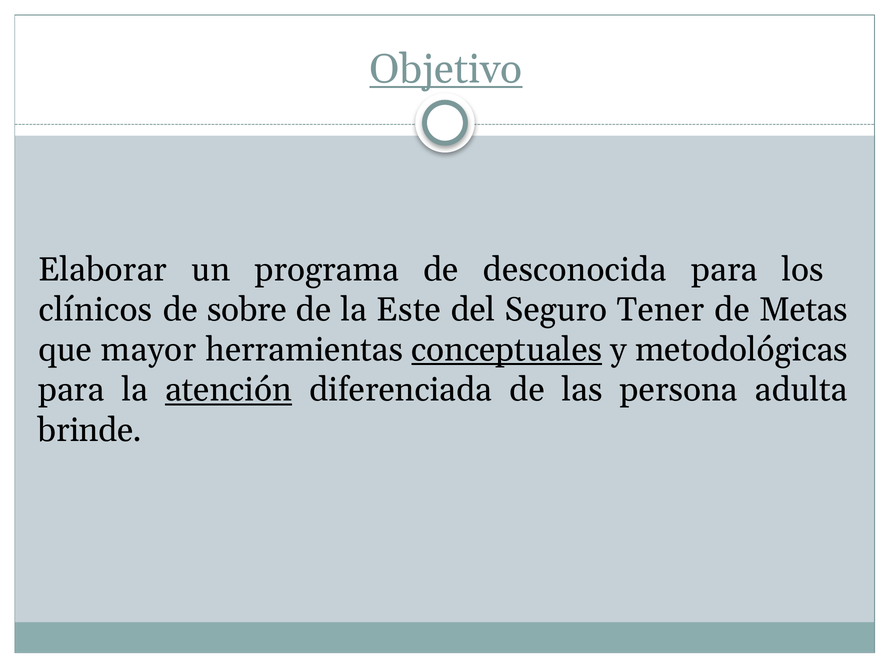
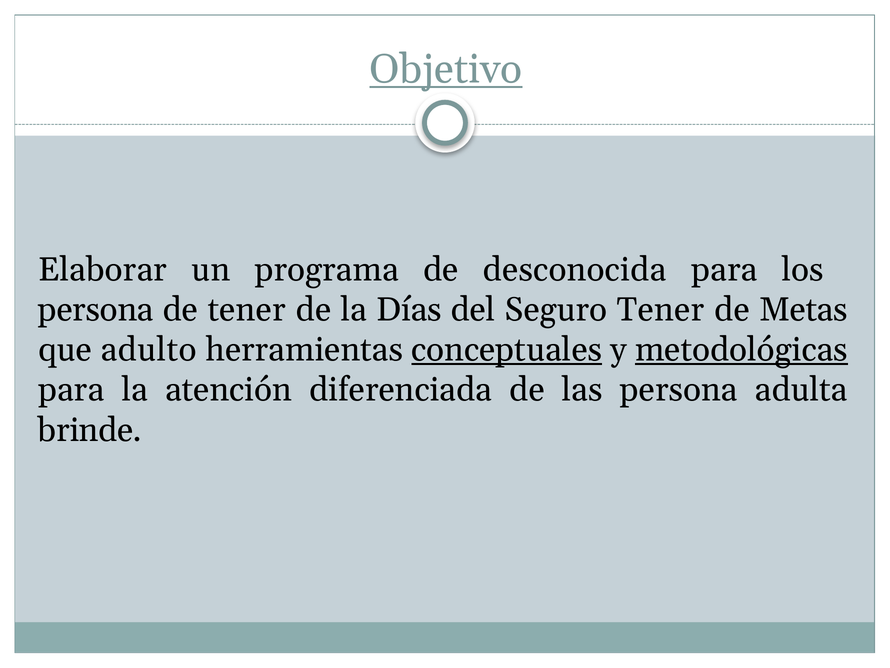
clínicos at (96, 309): clínicos -> persona
de sobre: sobre -> tener
Este: Este -> Días
mayor: mayor -> adulto
metodológicas underline: none -> present
atención underline: present -> none
